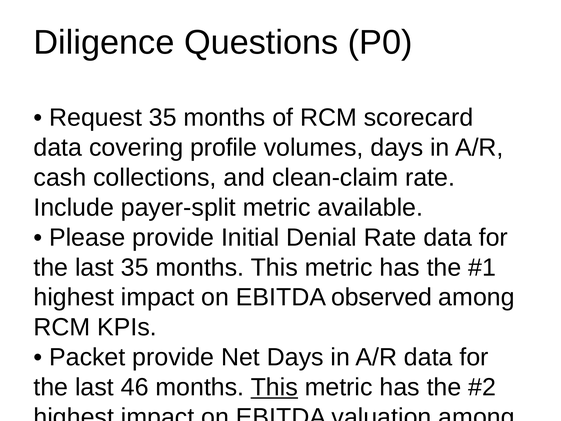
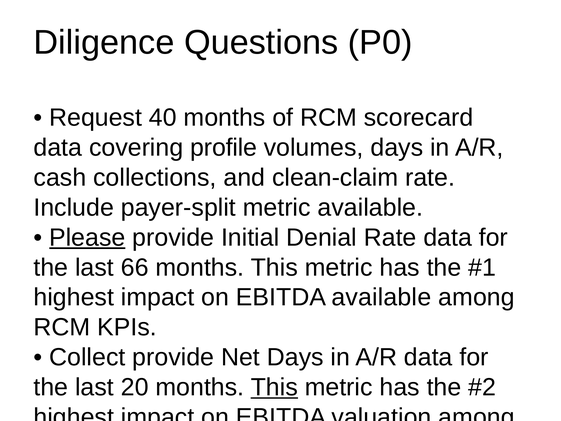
Request 35: 35 -> 40
Please at (87, 237) underline: none -> present
last 35: 35 -> 66
EBITDA observed: observed -> available
Packet at (87, 357): Packet -> Collect
46: 46 -> 20
